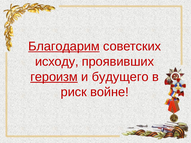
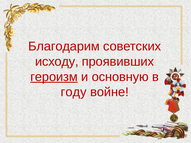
Благодарим underline: present -> none
будущего: будущего -> основную
риск: риск -> году
